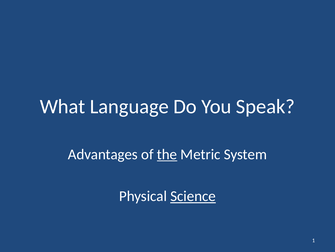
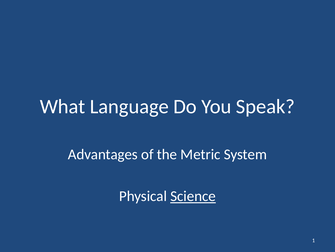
the underline: present -> none
